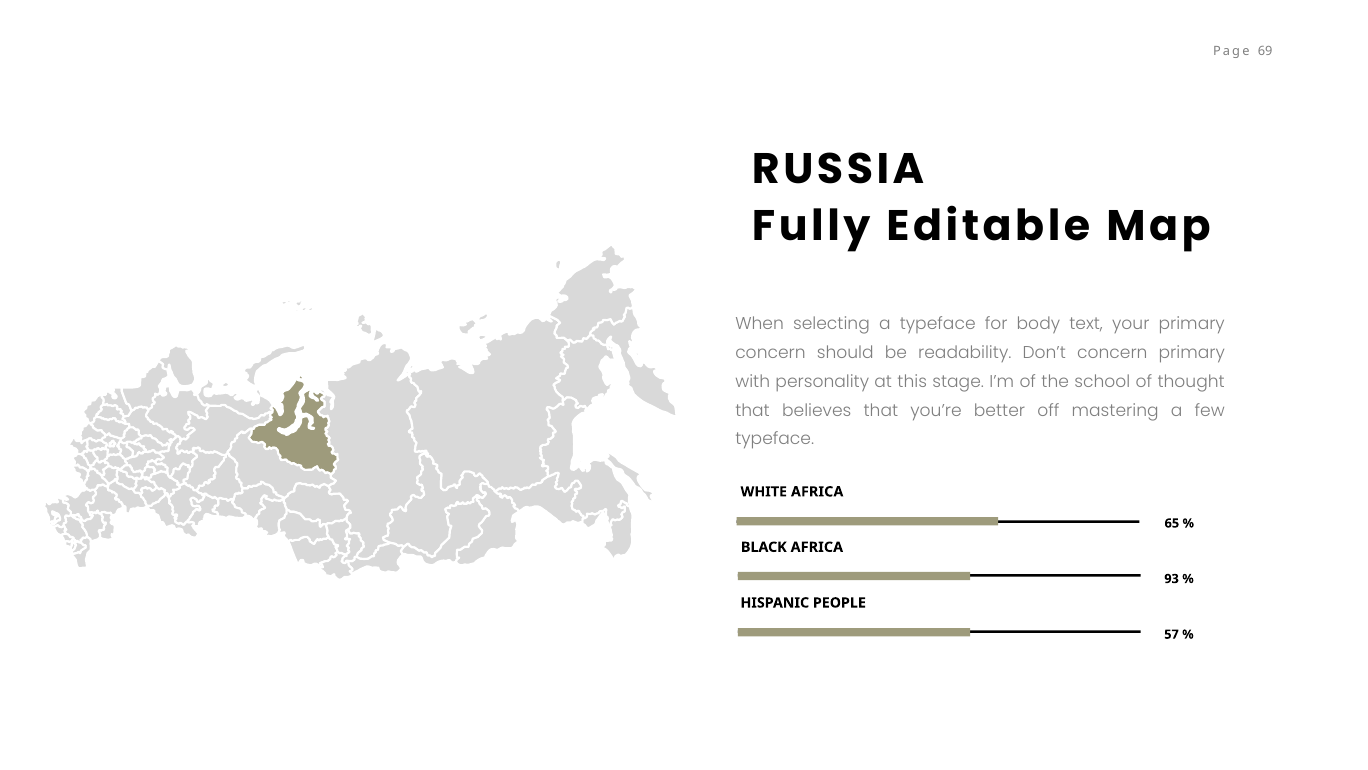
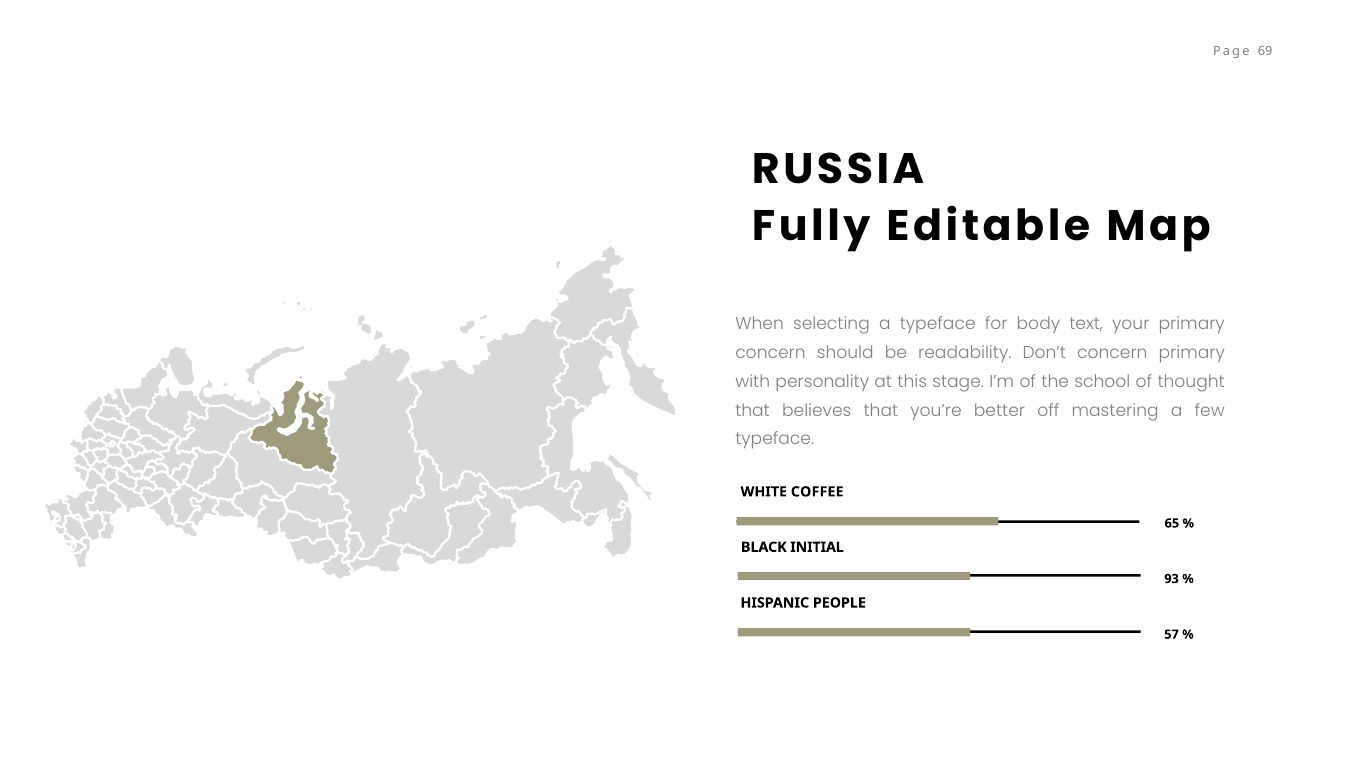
WHITE AFRICA: AFRICA -> COFFEE
BLACK AFRICA: AFRICA -> INITIAL
